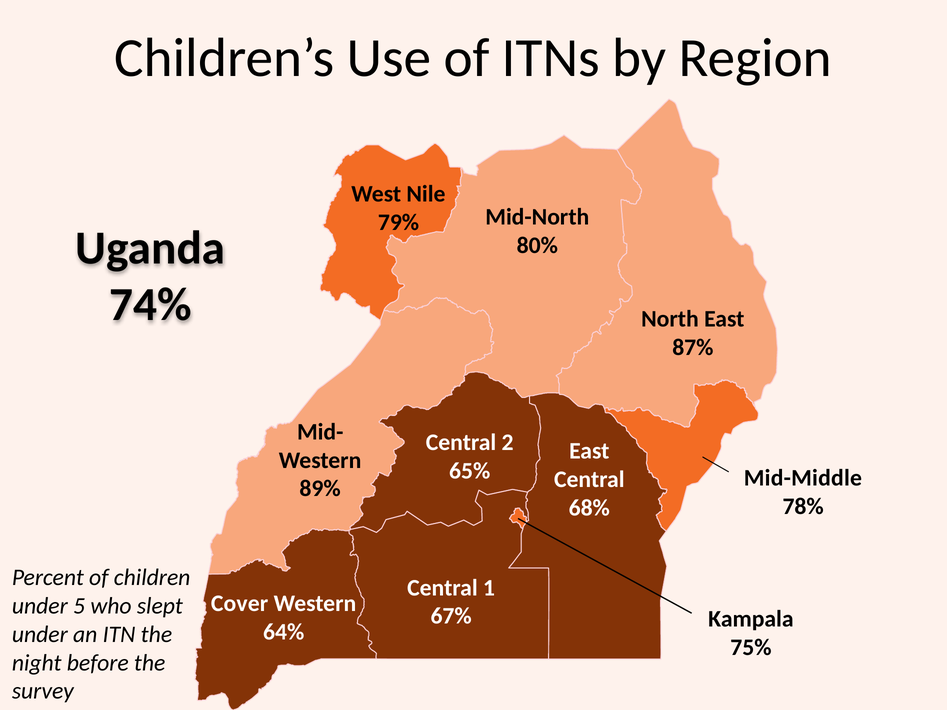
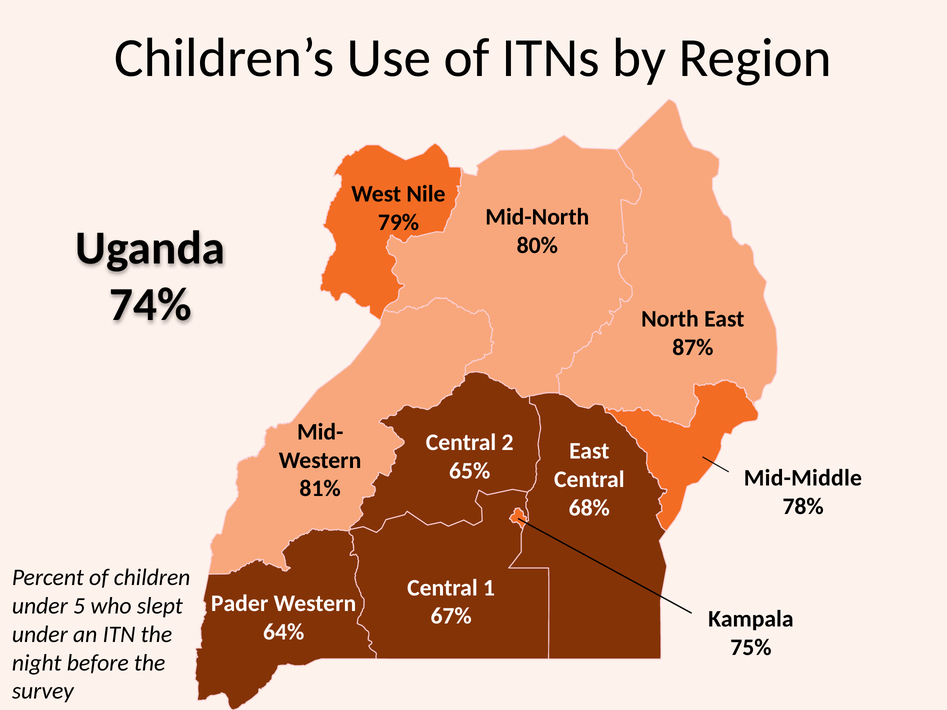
89%: 89% -> 81%
Cover: Cover -> Pader
